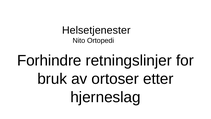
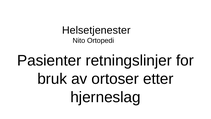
Forhindre: Forhindre -> Pasienter
